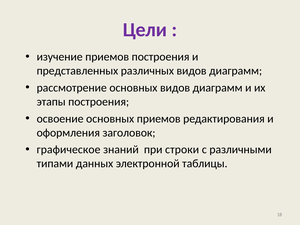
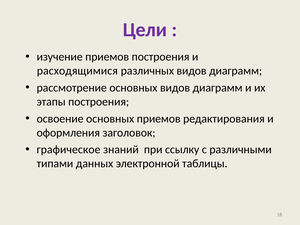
представленных: представленных -> расходящимися
строки: строки -> ссылку
